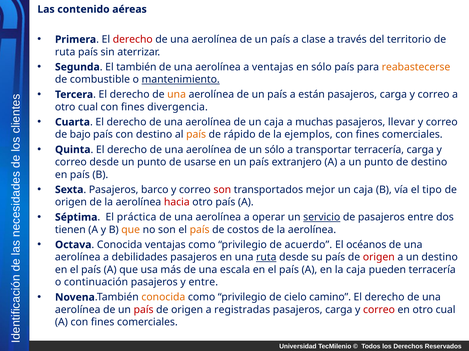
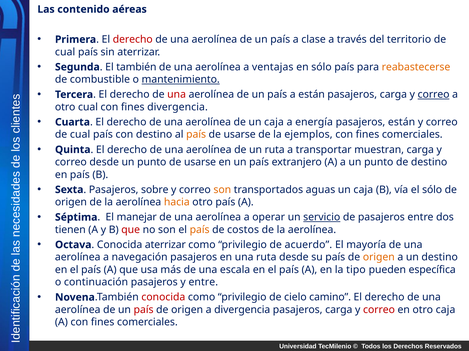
ruta at (65, 52): ruta -> cual
una at (177, 95) colour: orange -> red
correo at (434, 95) underline: none -> present
muchas: muchas -> energía
pasajeros llevar: llevar -> están
bajo at (80, 135): bajo -> cual
rápido at (240, 135): rápido -> usarse
un sólo: sólo -> ruta
transportar terracería: terracería -> muestran
barco: barco -> sobre
son at (222, 190) colour: red -> orange
mejor: mejor -> aguas
el tipo: tipo -> sólo
hacia colour: red -> orange
práctica: práctica -> manejar
que at (131, 230) colour: orange -> red
Conocida ventajas: ventajas -> aterrizar
océanos: océanos -> mayoría
debilidades: debilidades -> navegación
ruta at (266, 258) underline: present -> none
origen at (379, 258) colour: red -> orange
la caja: caja -> tipo
pueden terracería: terracería -> específica
conocida at (163, 298) colour: orange -> red
a registradas: registradas -> divergencia
en otro cual: cual -> caja
